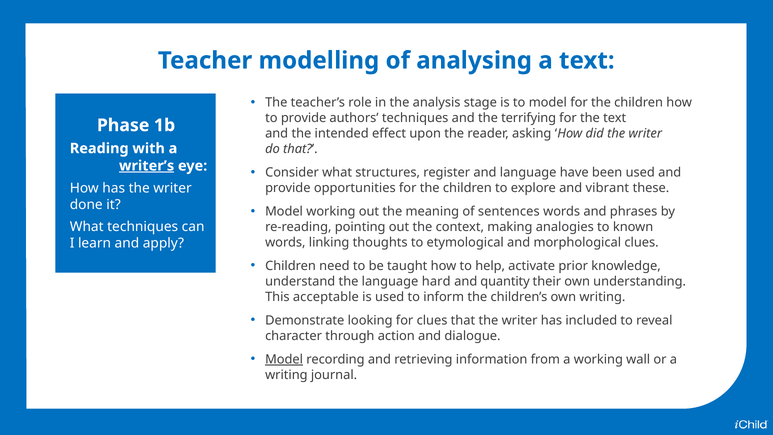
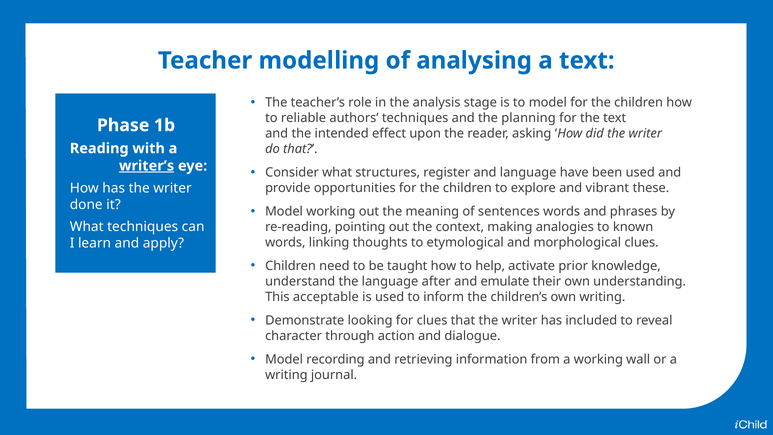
to provide: provide -> reliable
terrifying: terrifying -> planning
hard: hard -> after
quantity: quantity -> emulate
Model at (284, 359) underline: present -> none
